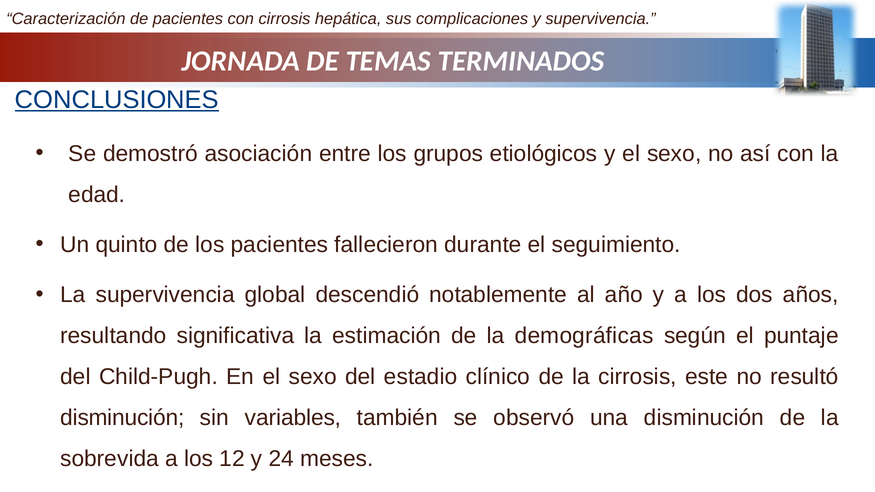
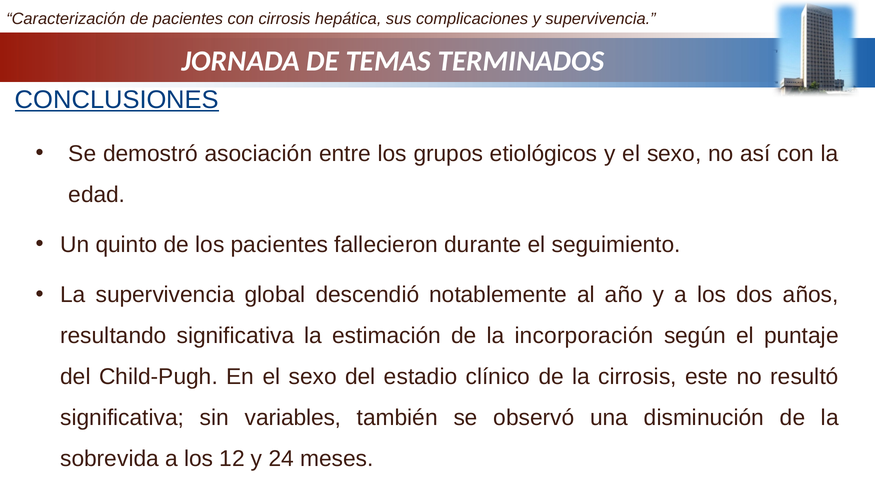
demográficas: demográficas -> incorporación
disminución at (122, 418): disminución -> significativa
